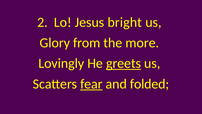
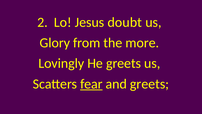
bright: bright -> doubt
greets at (124, 63) underline: present -> none
and folded: folded -> greets
